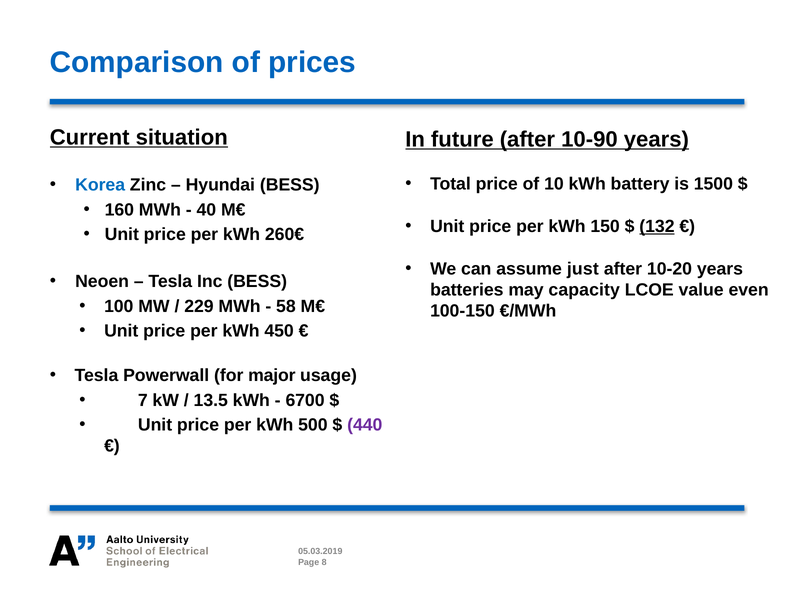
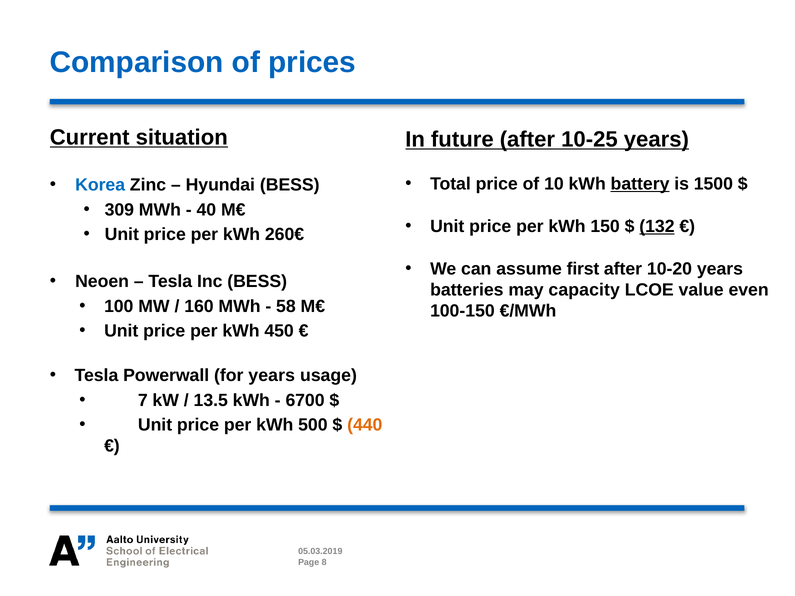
10-90: 10-90 -> 10-25
battery underline: none -> present
160: 160 -> 309
just: just -> first
229: 229 -> 160
for major: major -> years
440 colour: purple -> orange
